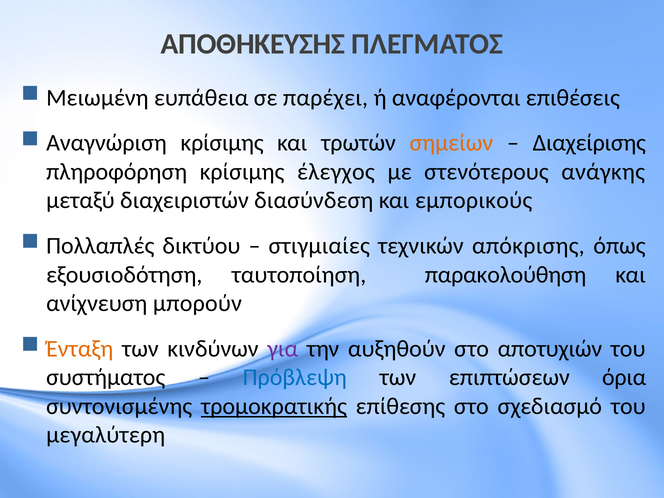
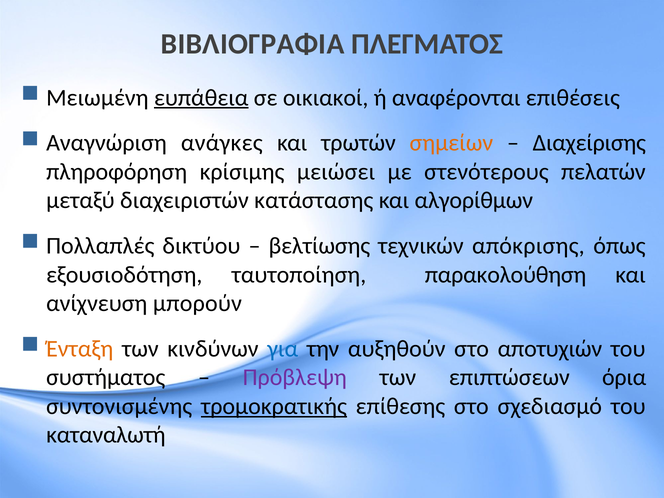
ΑΠΟΘΗΚΕΥΣΗΣ: ΑΠΟΘΗΚΕΥΣΗΣ -> ΒΙΒΛΙΟΓΡΑΦΙΑ
ευπάθεια underline: none -> present
παρέχει: παρέχει -> οικιακοί
Αναγνώριση κρίσιμης: κρίσιμης -> ανάγκες
έλεγχος: έλεγχος -> μειώσει
ανάγκης: ανάγκης -> πελατών
διασύνδεση: διασύνδεση -> κατάστασης
εμπορικούς: εμπορικούς -> αλγορίθμων
στιγμιαίες: στιγμιαίες -> βελτίωσης
για colour: purple -> blue
Πρόβλεψη colour: blue -> purple
μεγαλύτερη: μεγαλύτερη -> καταναλωτή
